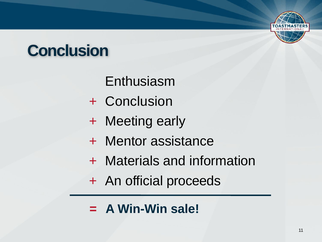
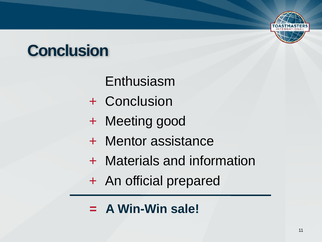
early: early -> good
proceeds: proceeds -> prepared
